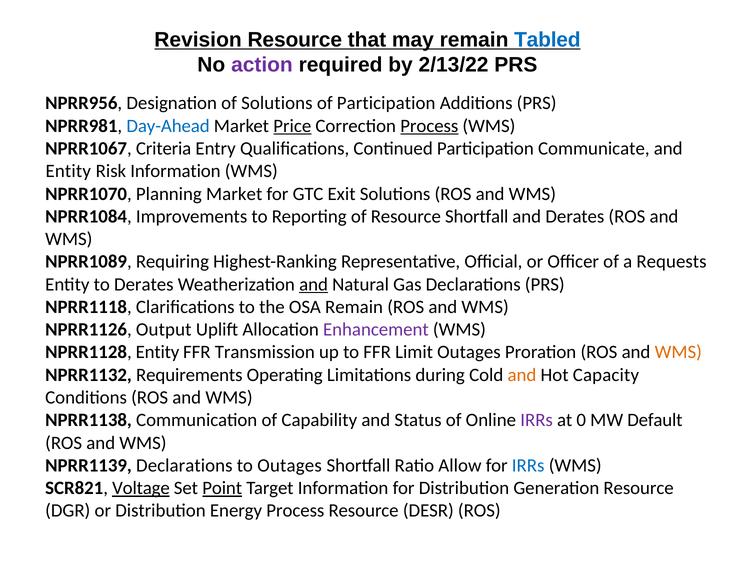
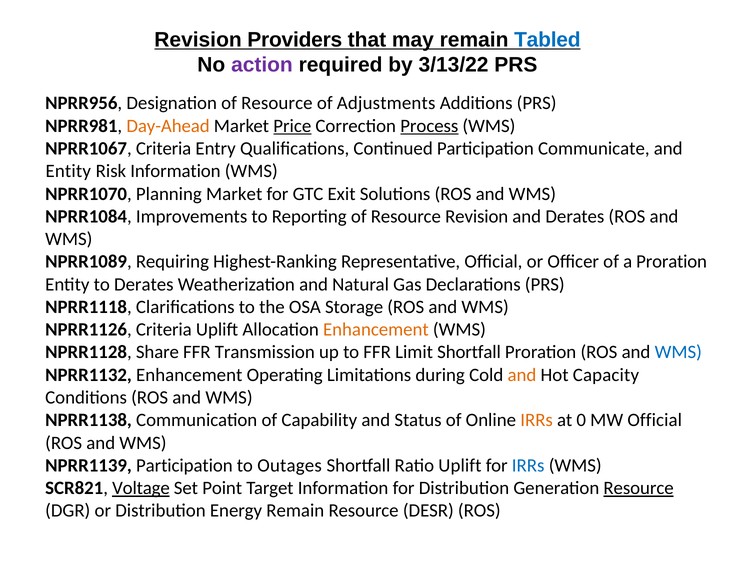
Revision Resource: Resource -> Providers
2/13/22: 2/13/22 -> 3/13/22
Designation of Solutions: Solutions -> Resource
of Participation: Participation -> Adjustments
Day-Ahead colour: blue -> orange
Resource Shortfall: Shortfall -> Revision
a Requests: Requests -> Proration
and at (314, 284) underline: present -> none
OSA Remain: Remain -> Storage
NPRR1126 Output: Output -> Criteria
Enhancement at (376, 329) colour: purple -> orange
NPRR1128 Entity: Entity -> Share
Limit Outages: Outages -> Shortfall
WMS at (678, 352) colour: orange -> blue
NPRR1132 Requirements: Requirements -> Enhancement
IRRs at (537, 420) colour: purple -> orange
MW Default: Default -> Official
NPRR1139 Declarations: Declarations -> Participation
Ratio Allow: Allow -> Uplift
Point underline: present -> none
Resource at (639, 488) underline: none -> present
Energy Process: Process -> Remain
